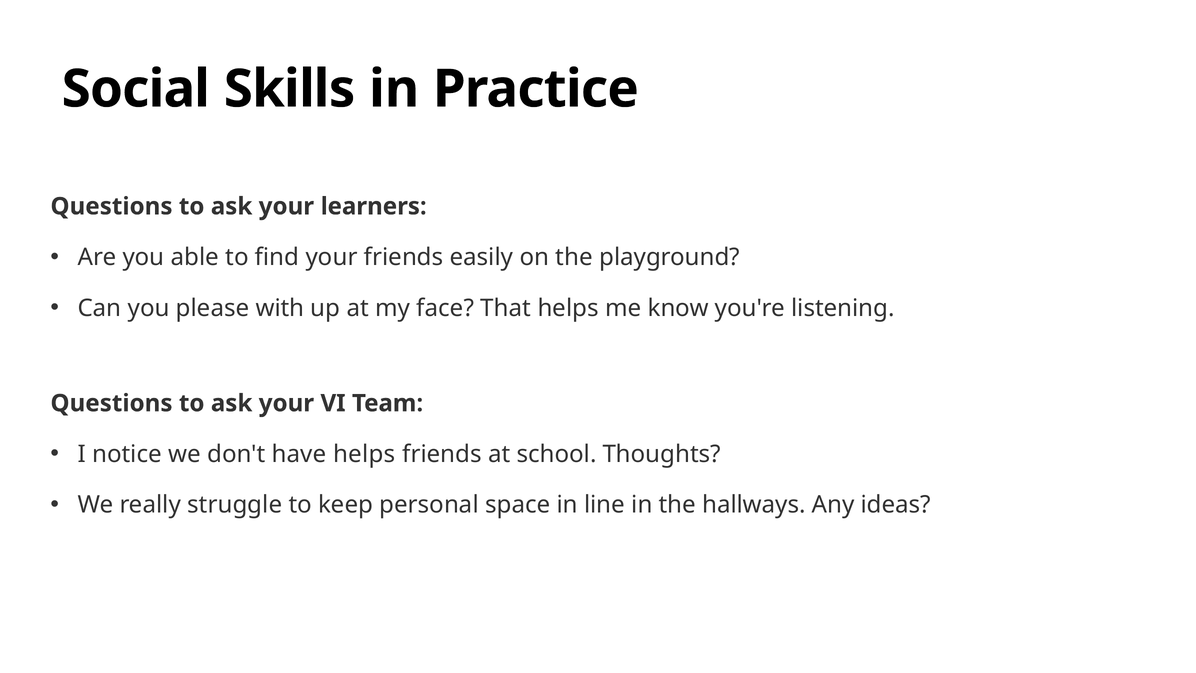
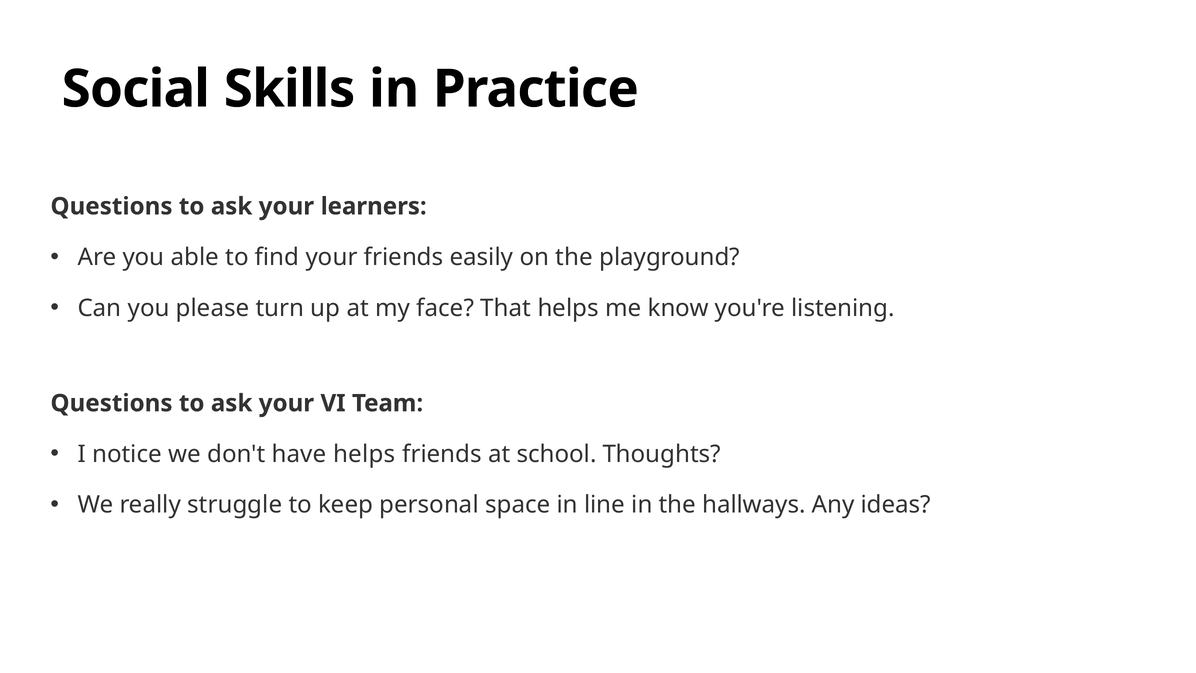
with: with -> turn
